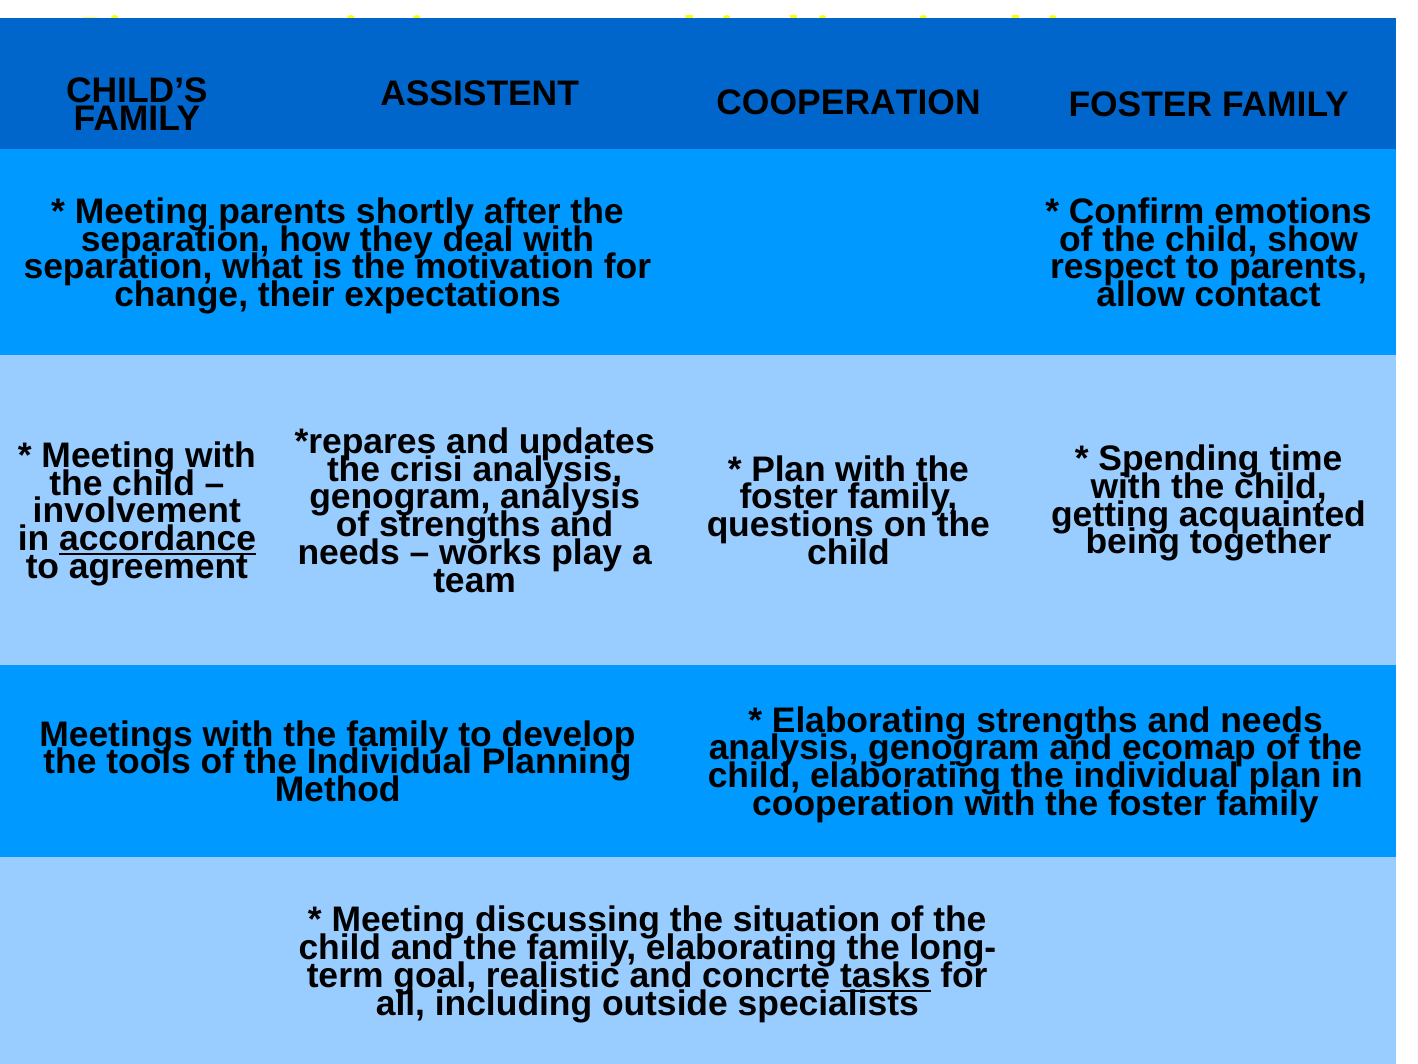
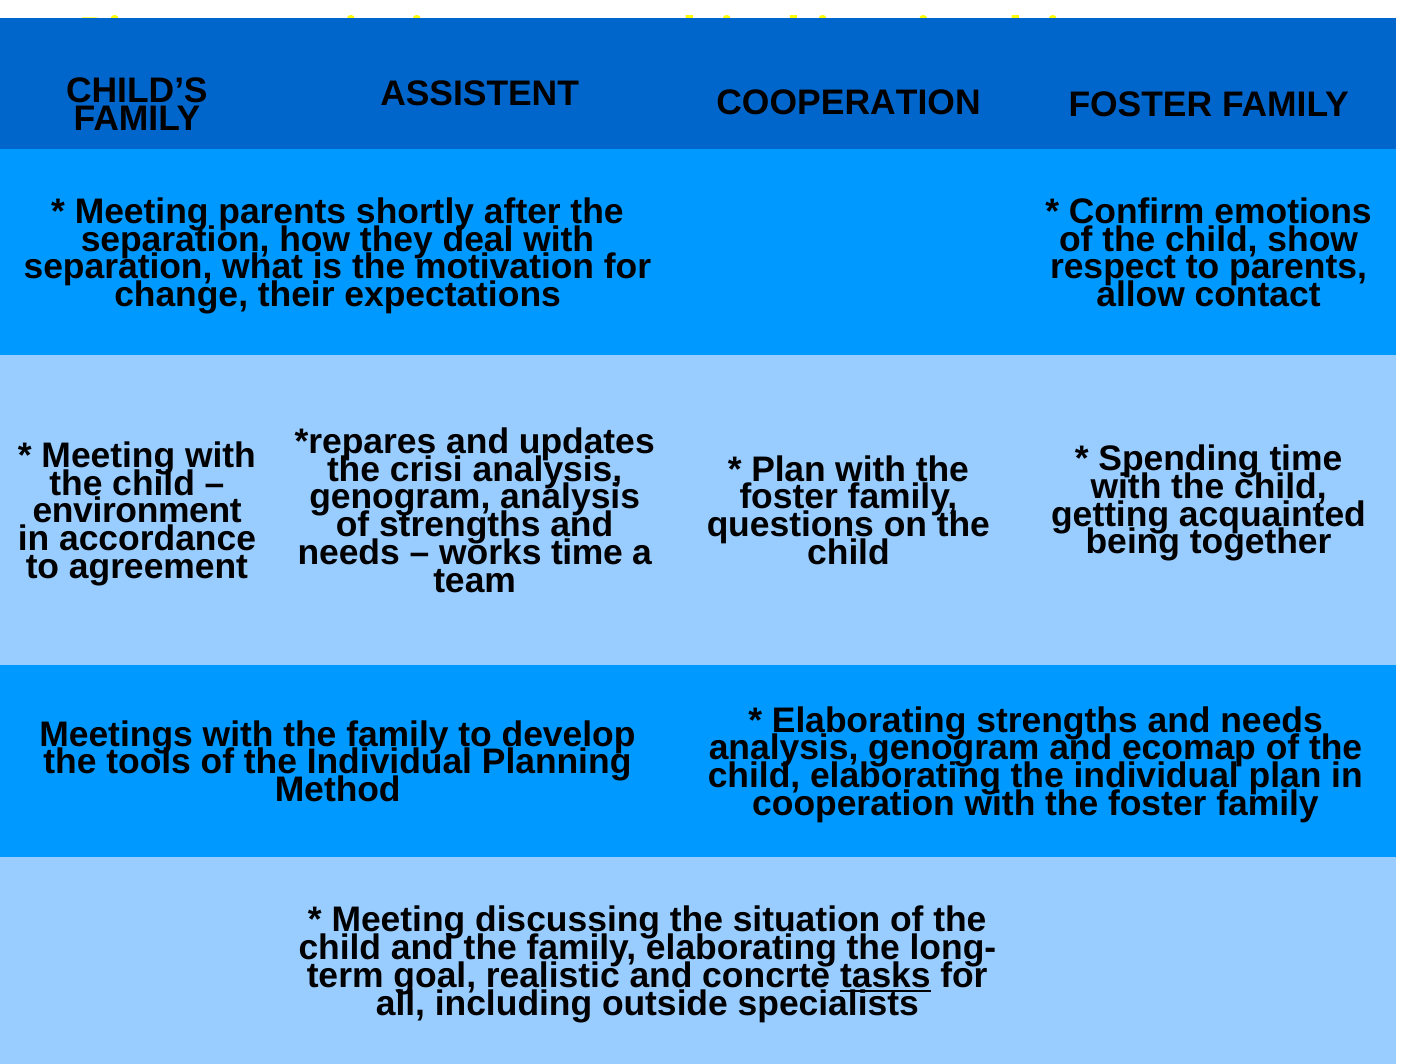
involvement: involvement -> environment
accordance underline: present -> none
works play: play -> time
